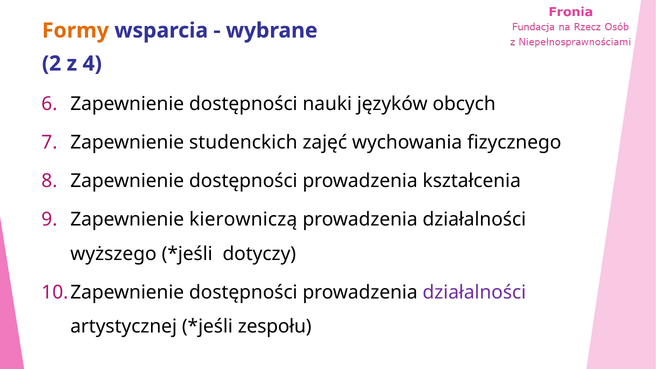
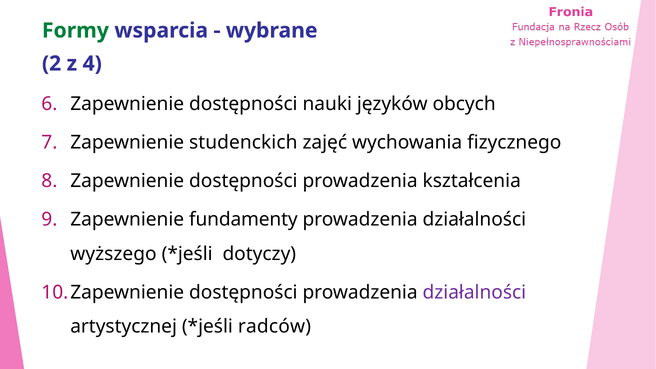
Formy colour: orange -> green
kierowniczą: kierowniczą -> fundamenty
zespołu: zespołu -> radców
